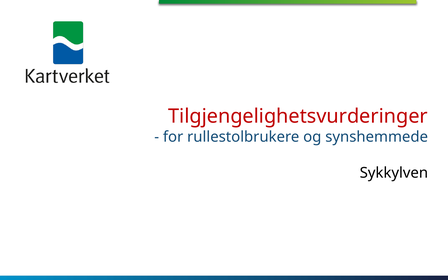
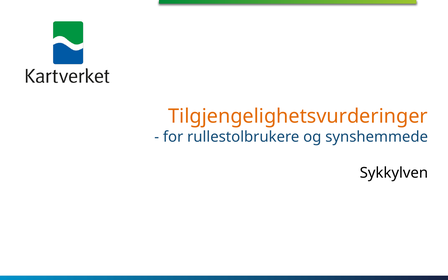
Tilgjengelighetsvurderinger colour: red -> orange
